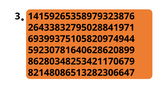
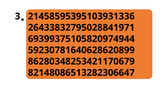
14159265358979323876: 14159265358979323876 -> 21458595395103931336
